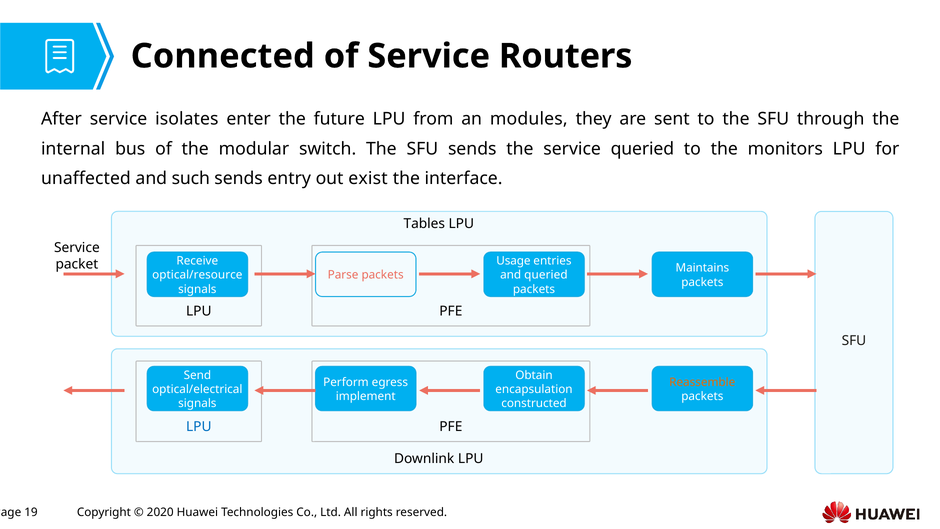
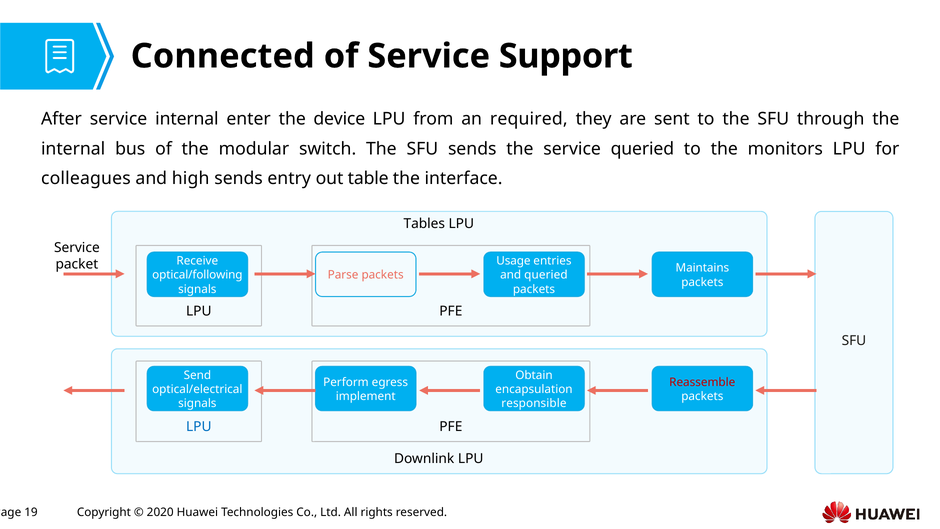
Routers: Routers -> Support
service isolates: isolates -> internal
future: future -> device
modules: modules -> required
unaffected: unaffected -> colleagues
such: such -> high
exist: exist -> table
optical/resource: optical/resource -> optical/following
Reassemble colour: orange -> red
constructed: constructed -> responsible
